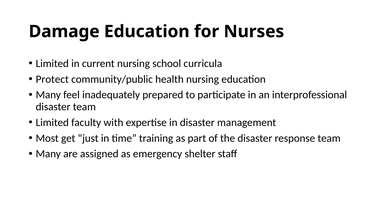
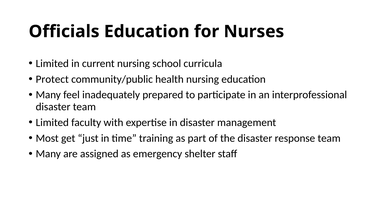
Damage: Damage -> Officials
